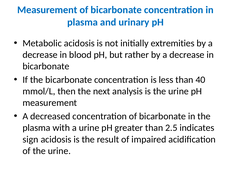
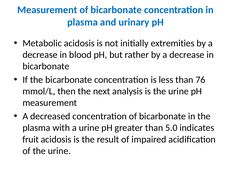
40: 40 -> 76
2.5: 2.5 -> 5.0
sign: sign -> fruit
